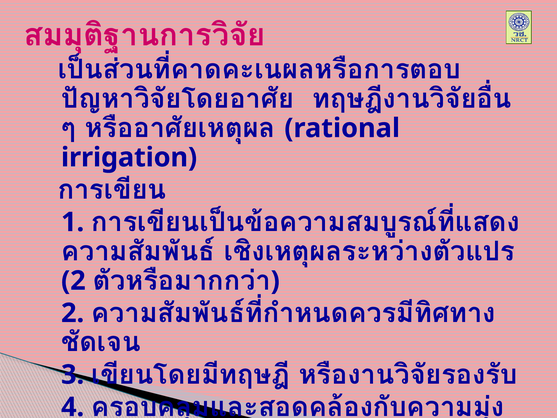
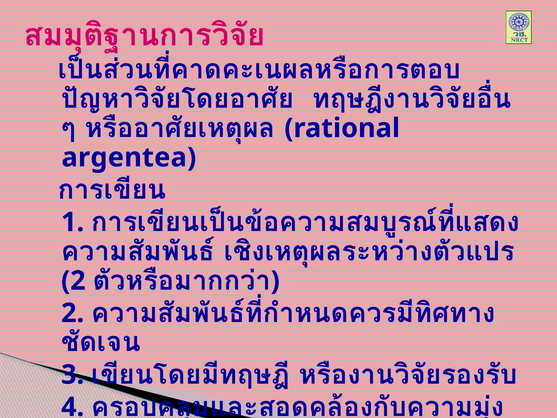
irrigation: irrigation -> argentea
